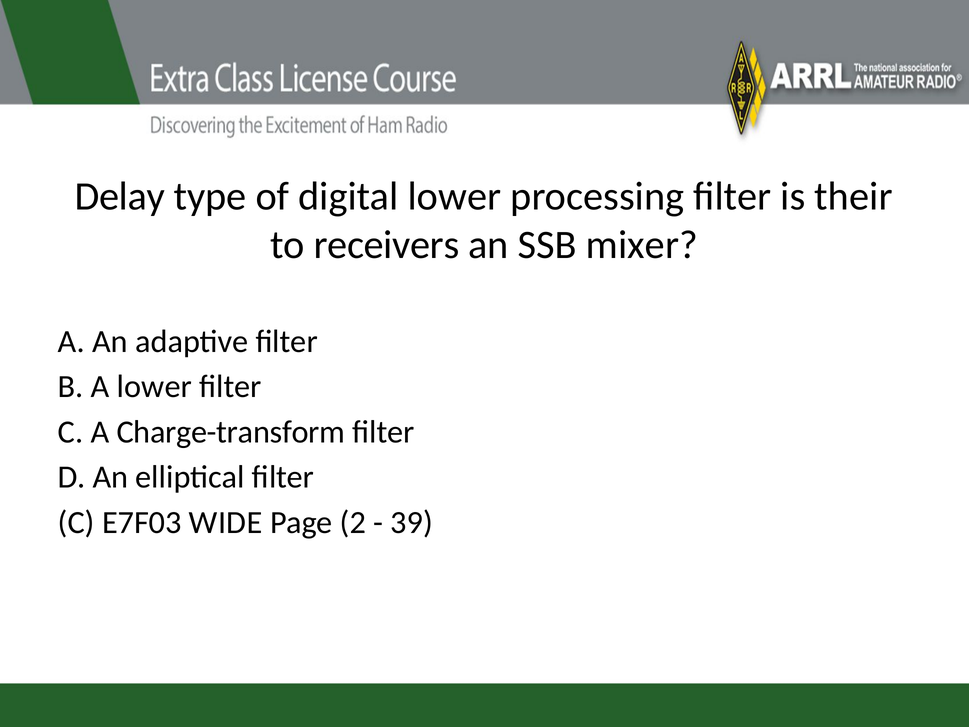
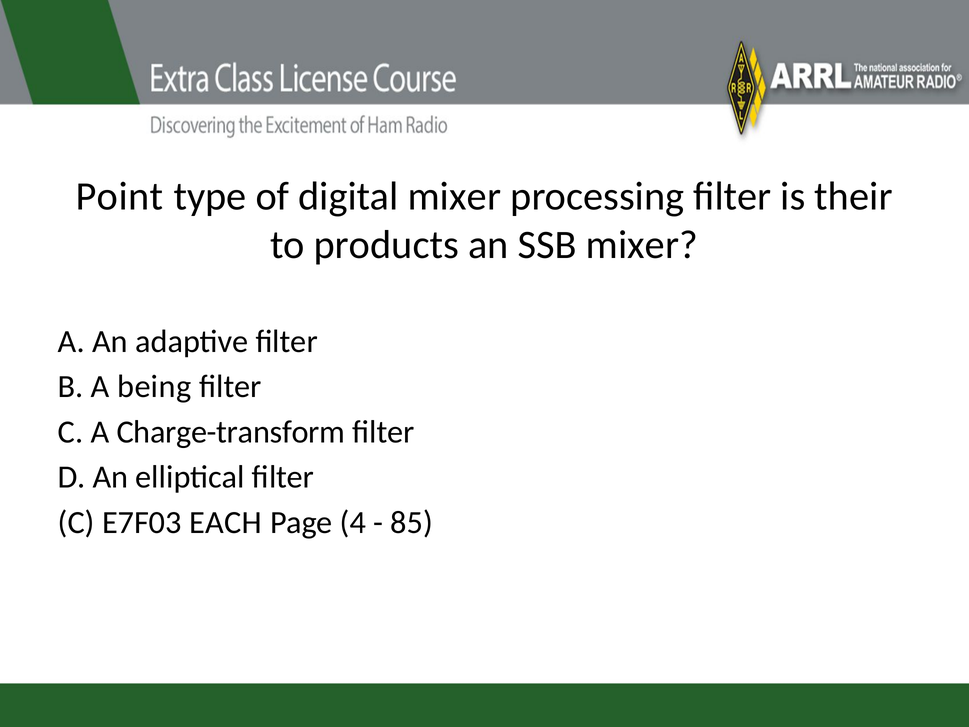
Delay: Delay -> Point
digital lower: lower -> mixer
receivers: receivers -> products
A lower: lower -> being
WIDE: WIDE -> EACH
2: 2 -> 4
39: 39 -> 85
